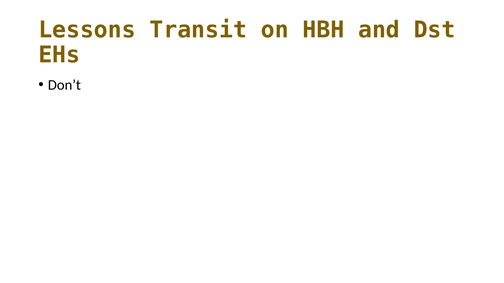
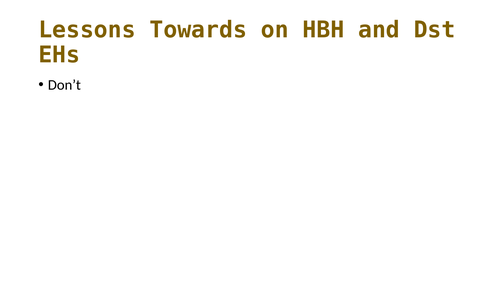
Transit: Transit -> Towards
